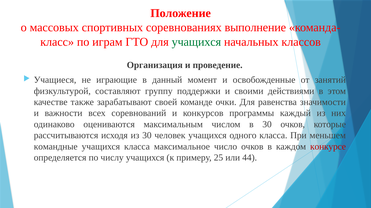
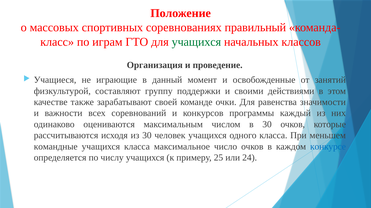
выполнение: выполнение -> правильный
конкурсе colour: red -> blue
44: 44 -> 24
